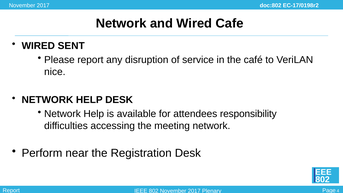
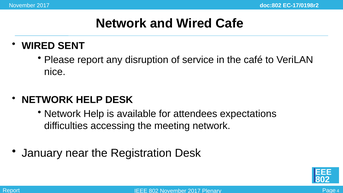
responsibility: responsibility -> expectations
Perform: Perform -> January
